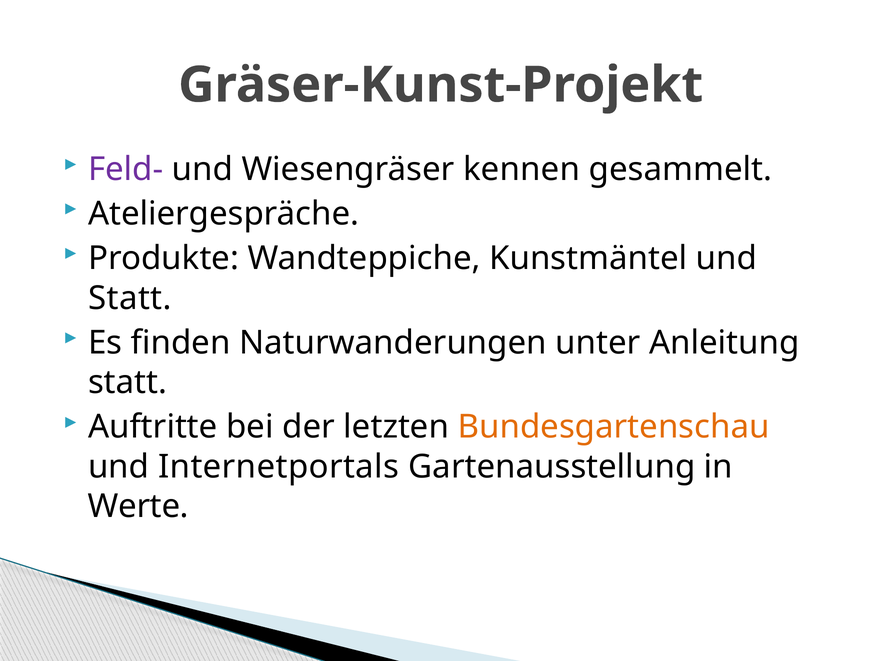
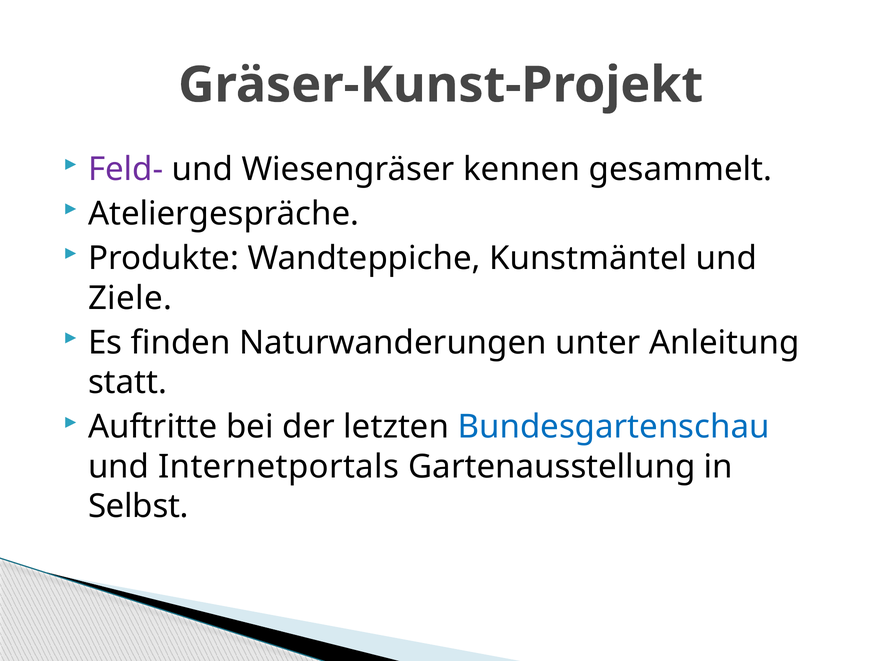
Statt at (130, 298): Statt -> Ziele
Bundesgartenschau colour: orange -> blue
Werte: Werte -> Selbst
